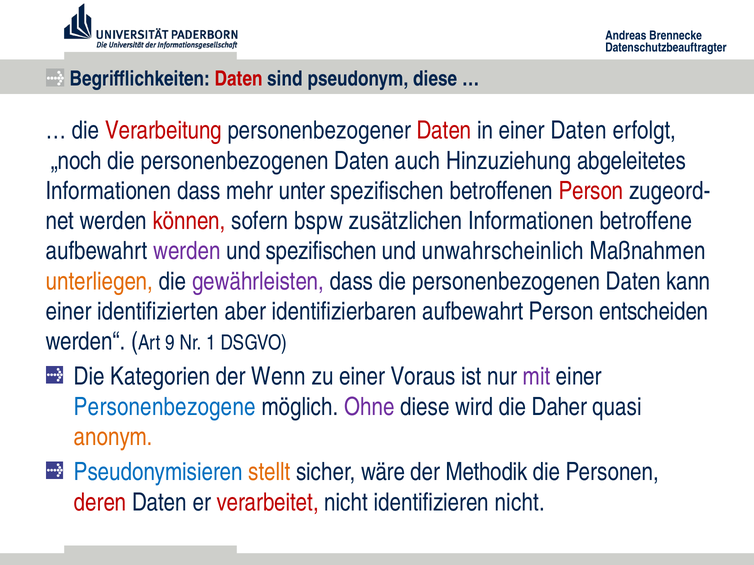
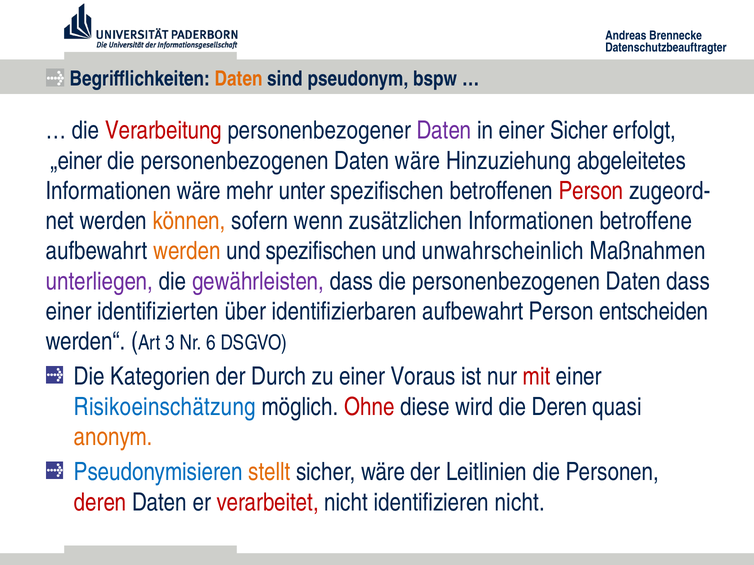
Daten at (239, 79) colour: red -> orange
pseudonym diese: diese -> bspw
Daten at (444, 131) colour: red -> purple
einer Daten: Daten -> Sicher
„noch: „noch -> „einer
Daten auch: auch -> wäre
Informationen dass: dass -> wäre
können colour: red -> orange
bspw: bspw -> wenn
werden at (187, 251) colour: purple -> orange
unterliegen colour: orange -> purple
Daten kann: kann -> dass
aber: aber -> über
9: 9 -> 3
1: 1 -> 6
Wenn: Wenn -> Durch
mit colour: purple -> red
Personenbezogene: Personenbezogene -> Risikoeinschätzung
Ohne colour: purple -> red
die Daher: Daher -> Deren
Methodik: Methodik -> Leitlinien
